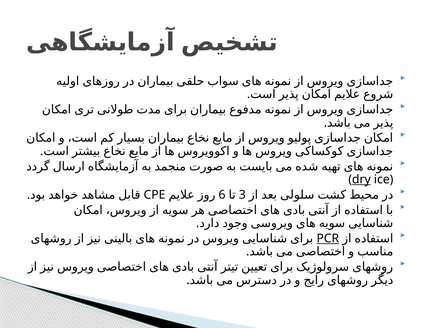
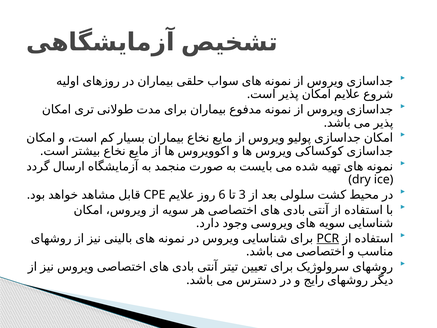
dry underline: present -> none
